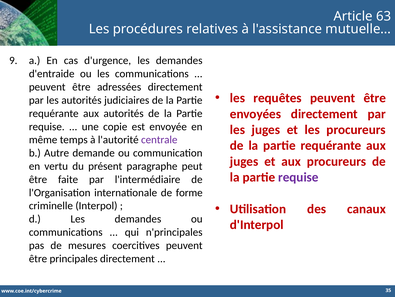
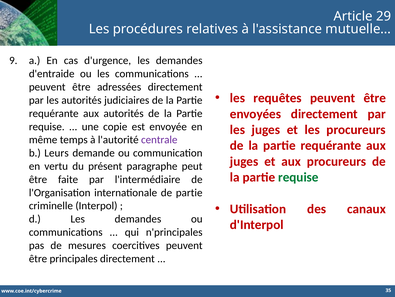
63: 63 -> 29
Autre: Autre -> Leurs
requise at (298, 177) colour: purple -> green
de forme: forme -> partie
